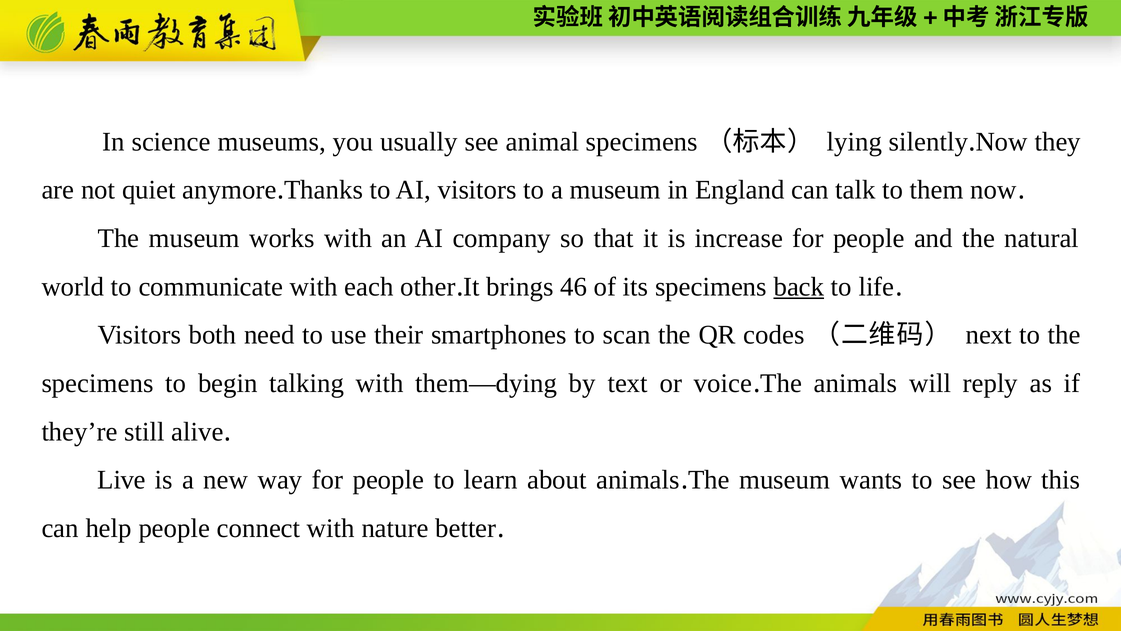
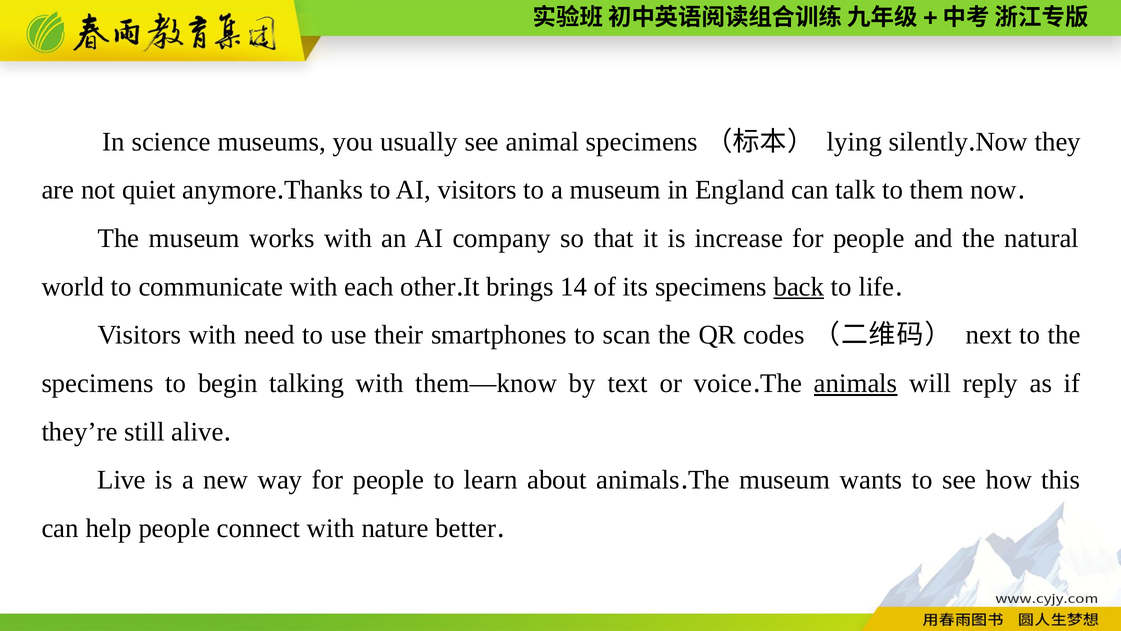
46: 46 -> 14
Visitors both: both -> with
them—dying: them—dying -> them—know
animals at (856, 383) underline: none -> present
